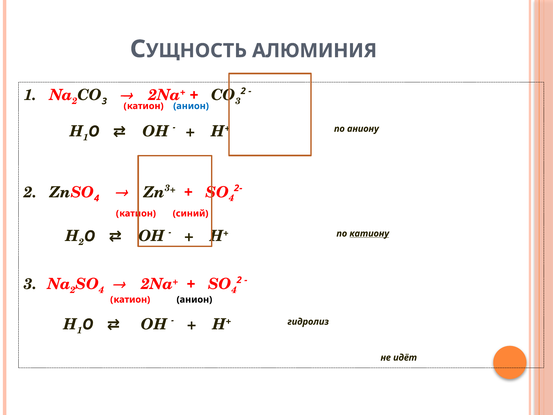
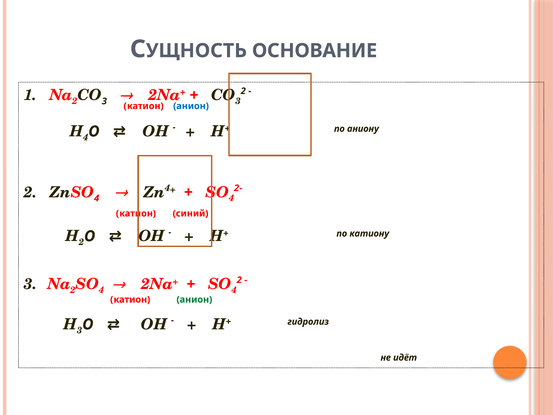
АЛЮМИНИЯ: АЛЮМИНИЯ -> ОСНОВАНИЕ
1 at (86, 137): 1 -> 4
3 at (167, 188): 3 -> 4
катиону underline: present -> none
анион at (194, 299) colour: black -> green
1 at (80, 330): 1 -> 3
